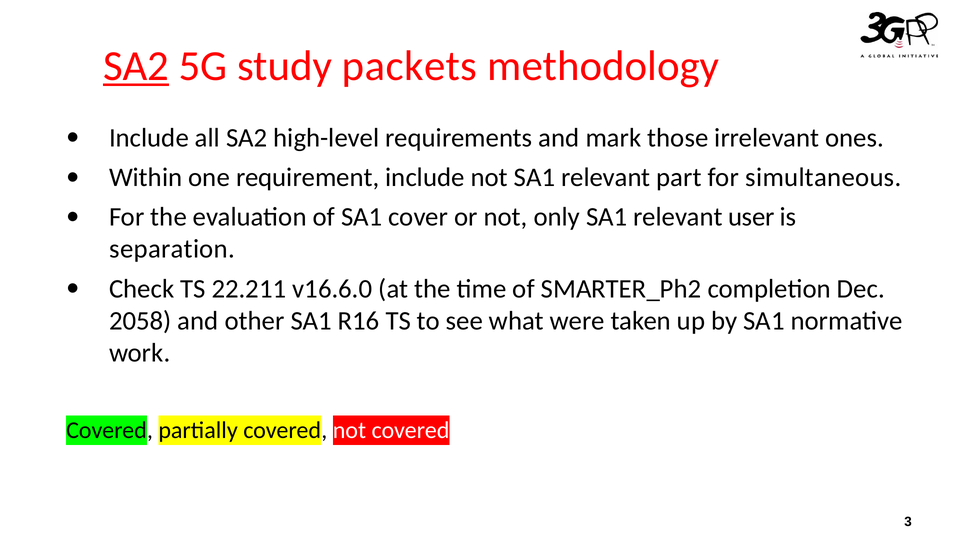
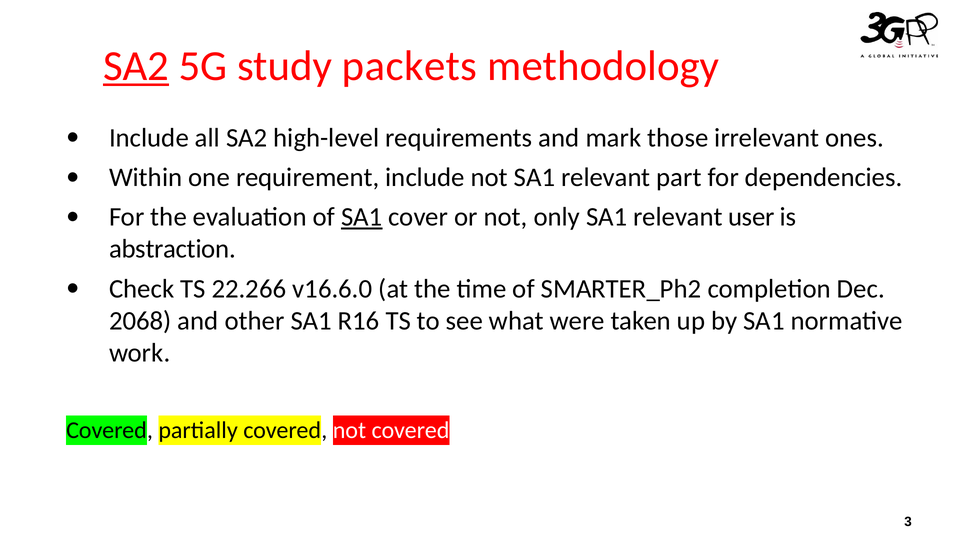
simultaneous: simultaneous -> dependencies
SA1 at (362, 217) underline: none -> present
separation: separation -> abstraction
22.211: 22.211 -> 22.266
2058: 2058 -> 2068
